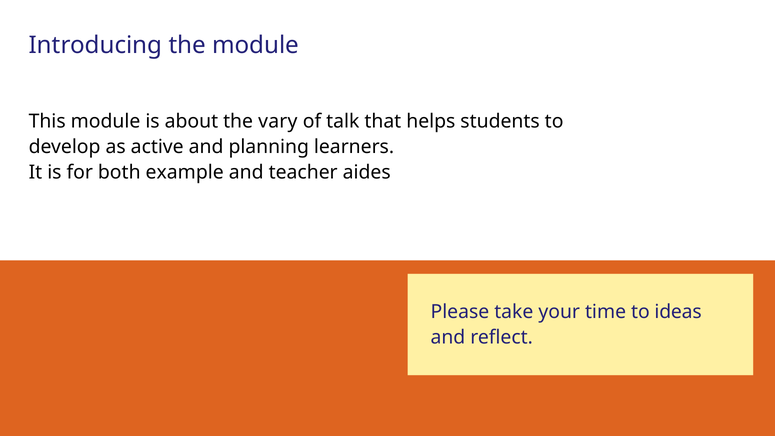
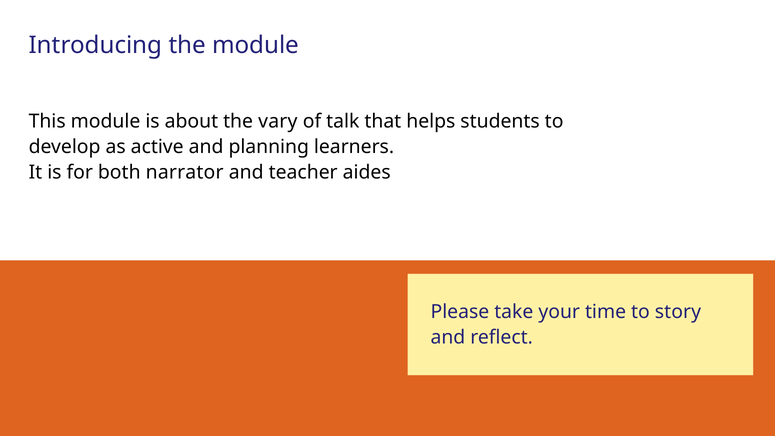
example: example -> narrator
ideas: ideas -> story
